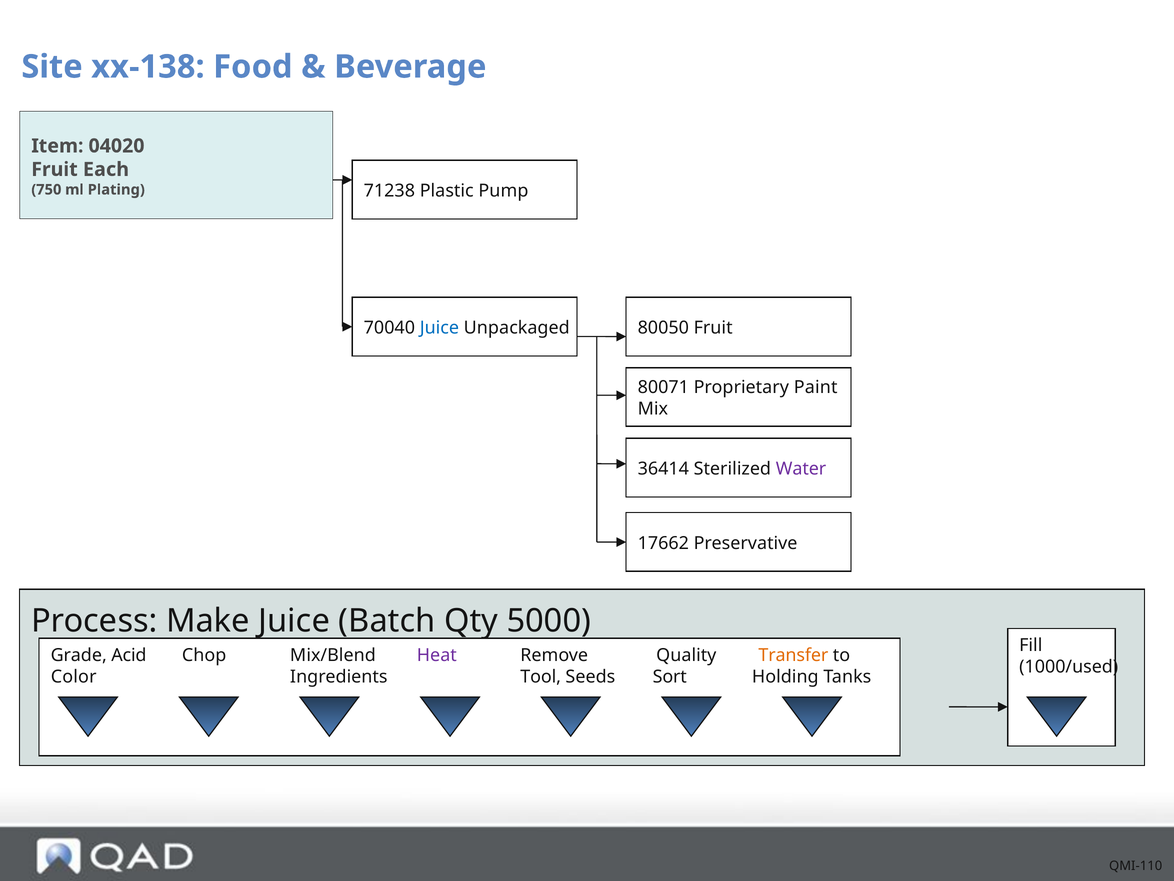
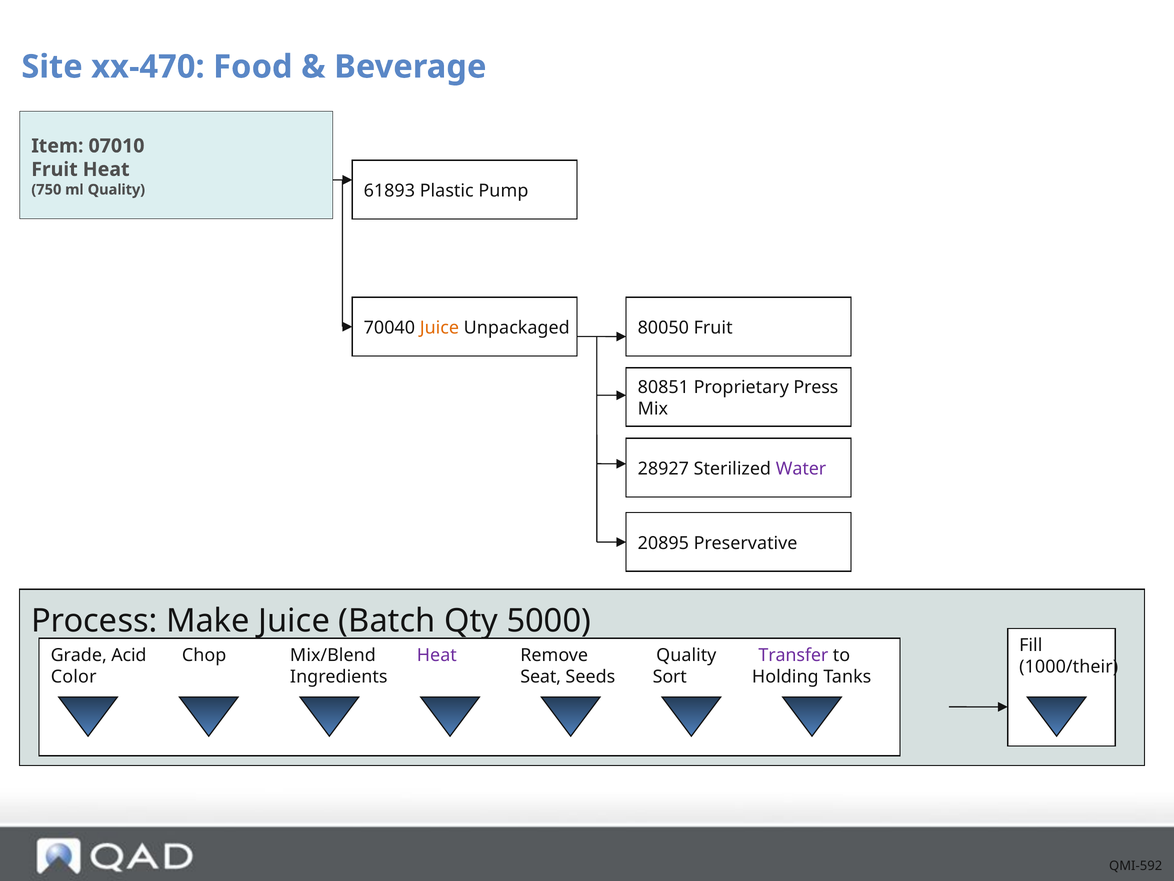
xx-138: xx-138 -> xx-470
04020: 04020 -> 07010
Fruit Each: Each -> Heat
71238: 71238 -> 61893
ml Plating: Plating -> Quality
Juice at (439, 328) colour: blue -> orange
80071: 80071 -> 80851
Paint: Paint -> Press
36414: 36414 -> 28927
17662: 17662 -> 20895
Transfer colour: orange -> purple
1000/used: 1000/used -> 1000/their
Tool: Tool -> Seat
QMI-110: QMI-110 -> QMI-592
